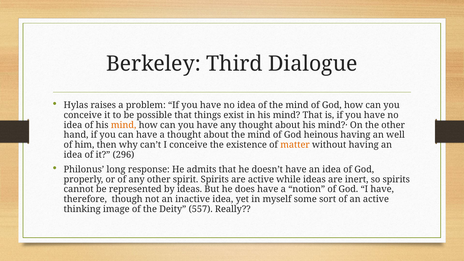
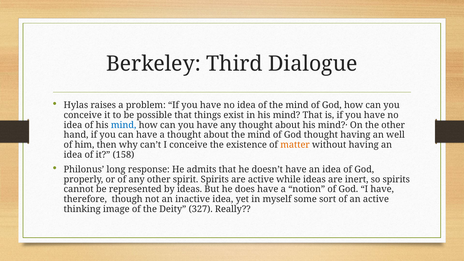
mind at (124, 125) colour: orange -> blue
God heinous: heinous -> thought
296: 296 -> 158
557: 557 -> 327
